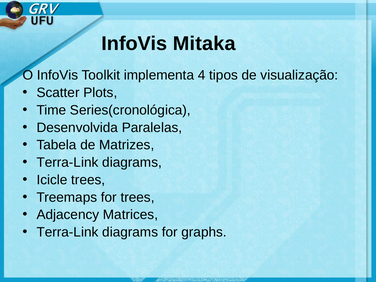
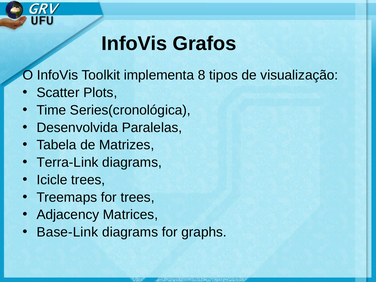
Mitaka: Mitaka -> Grafos
4: 4 -> 8
Terra-Link at (67, 232): Terra-Link -> Base-Link
